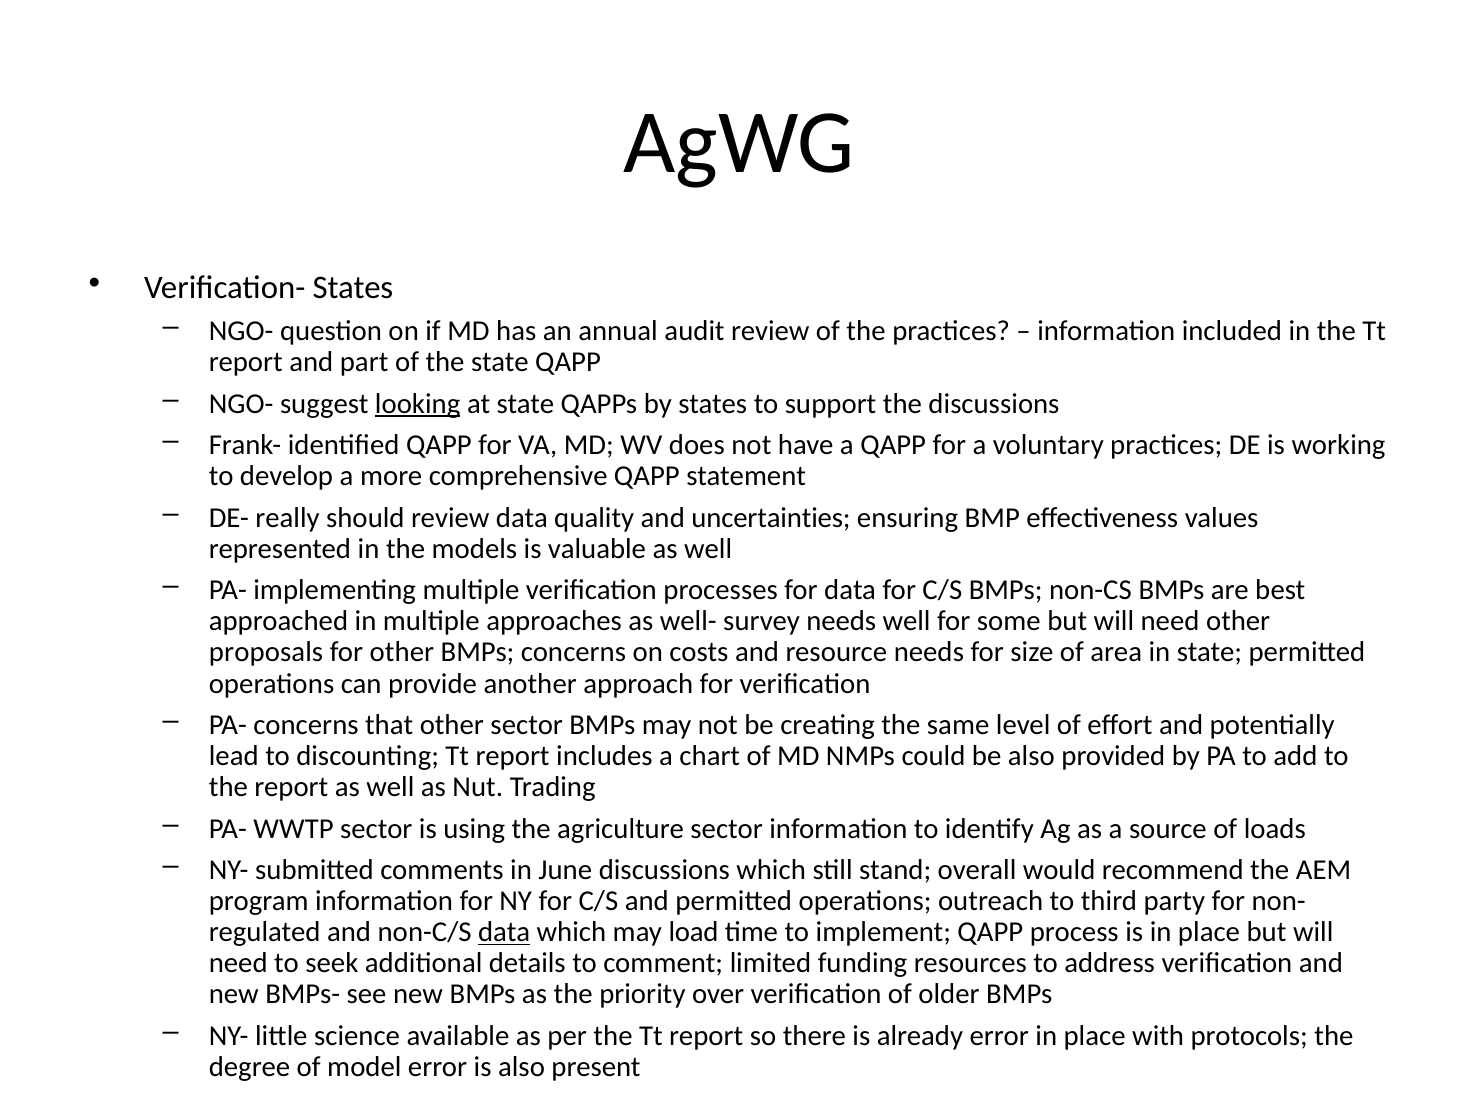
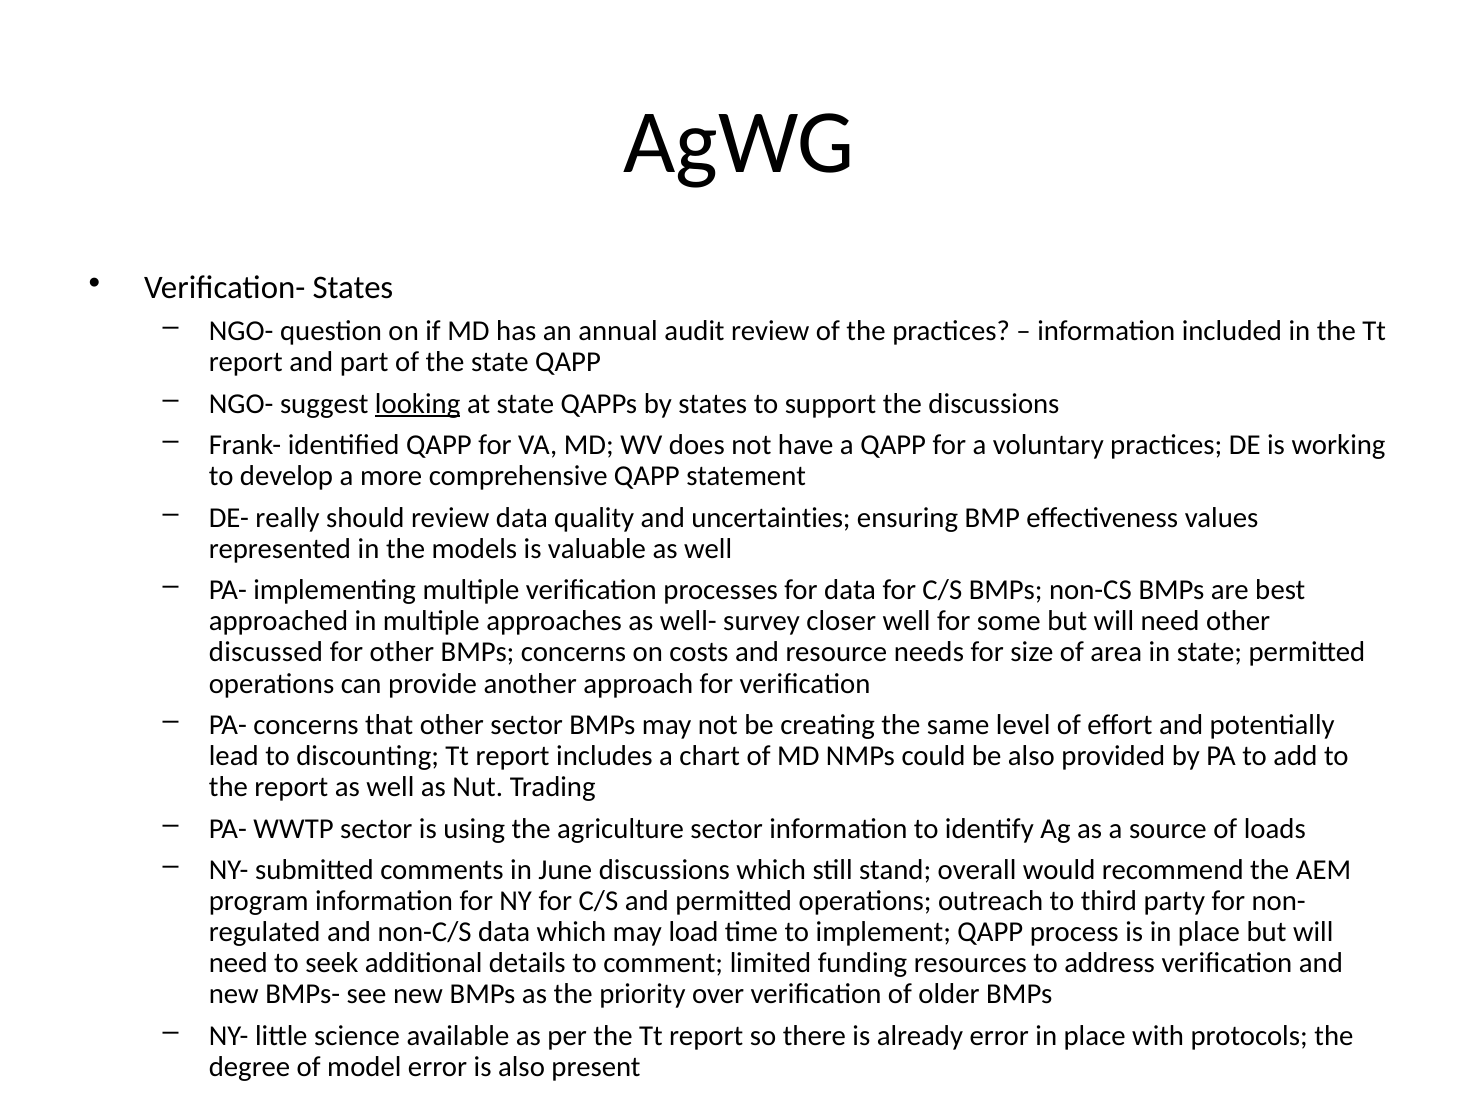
survey needs: needs -> closer
proposals: proposals -> discussed
data at (504, 932) underline: present -> none
